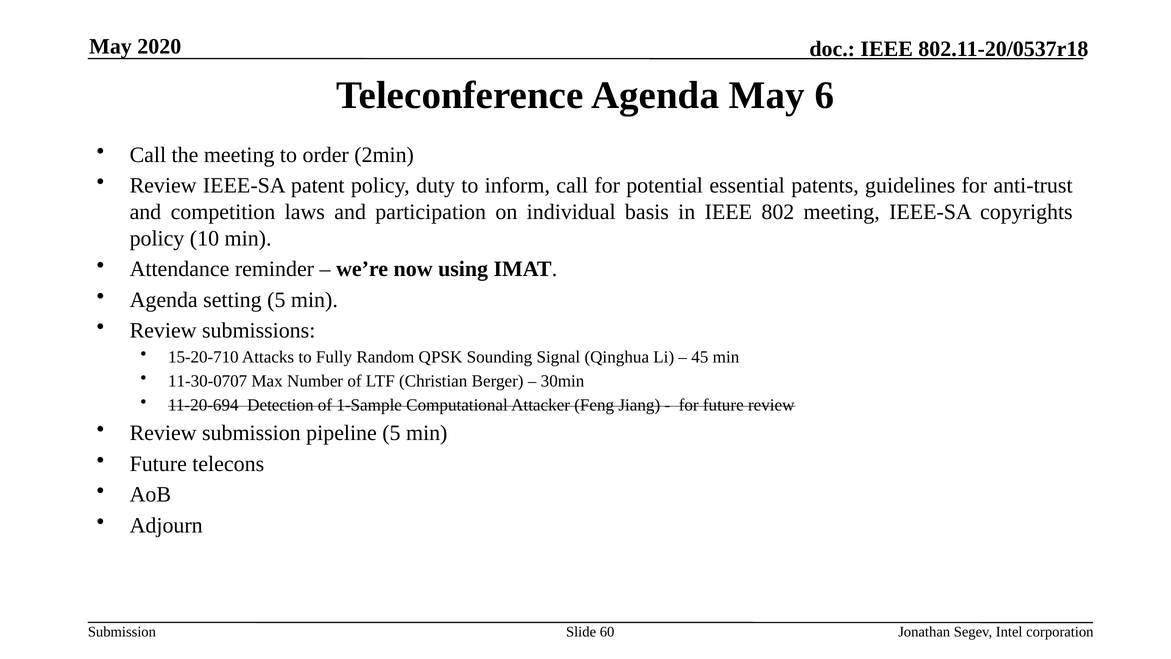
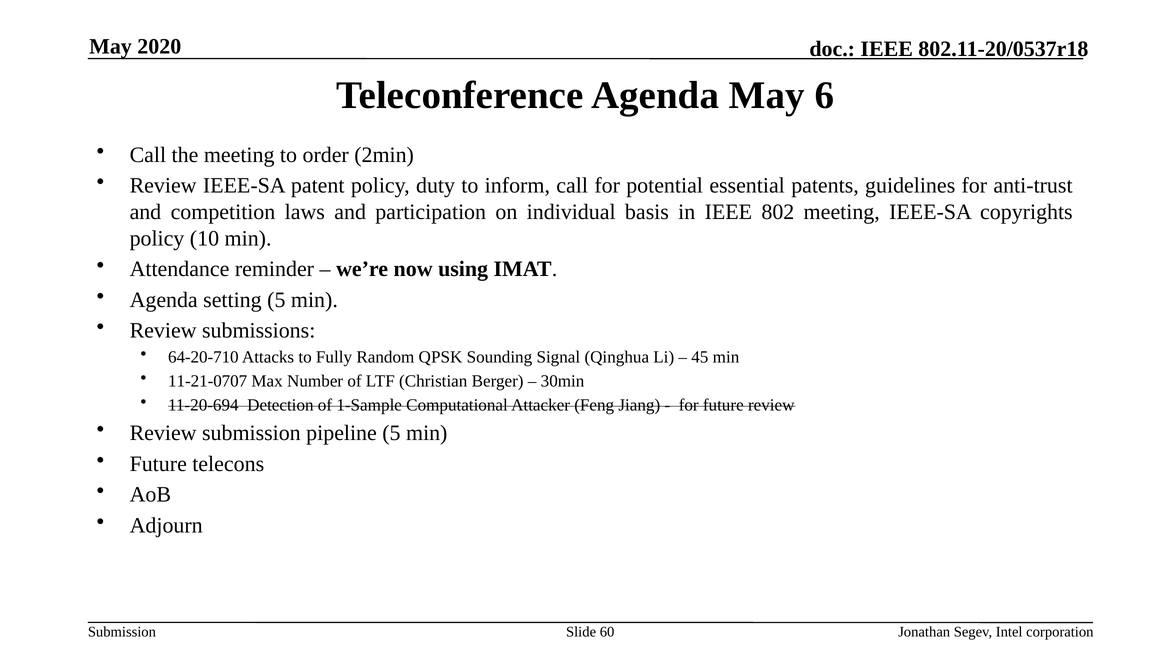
15-20-710: 15-20-710 -> 64-20-710
11-30-0707: 11-30-0707 -> 11-21-0707
